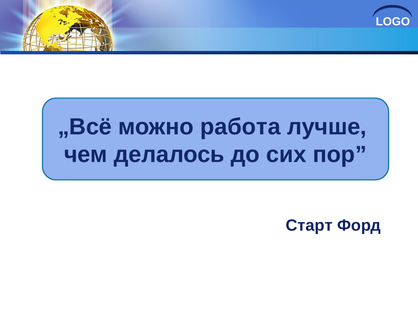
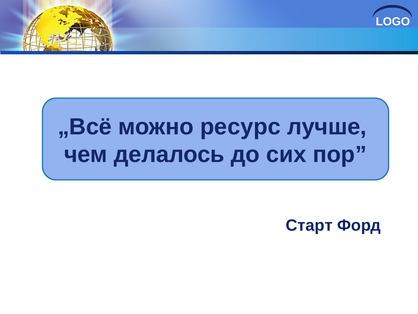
работа: работа -> ресурс
